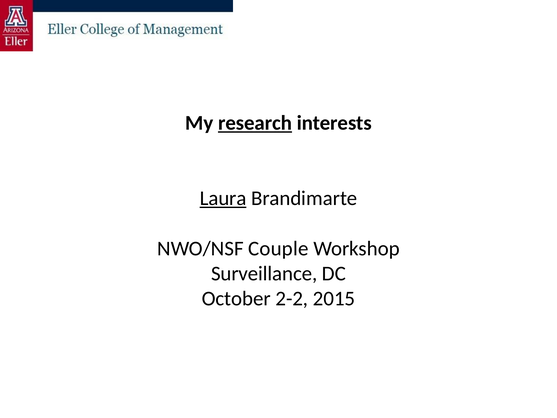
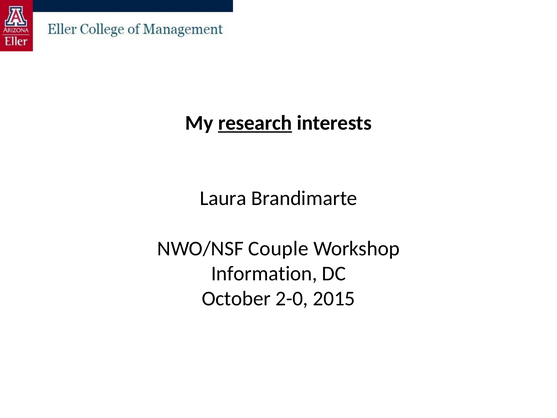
Laura underline: present -> none
Surveillance: Surveillance -> Information
2-2: 2-2 -> 2-0
